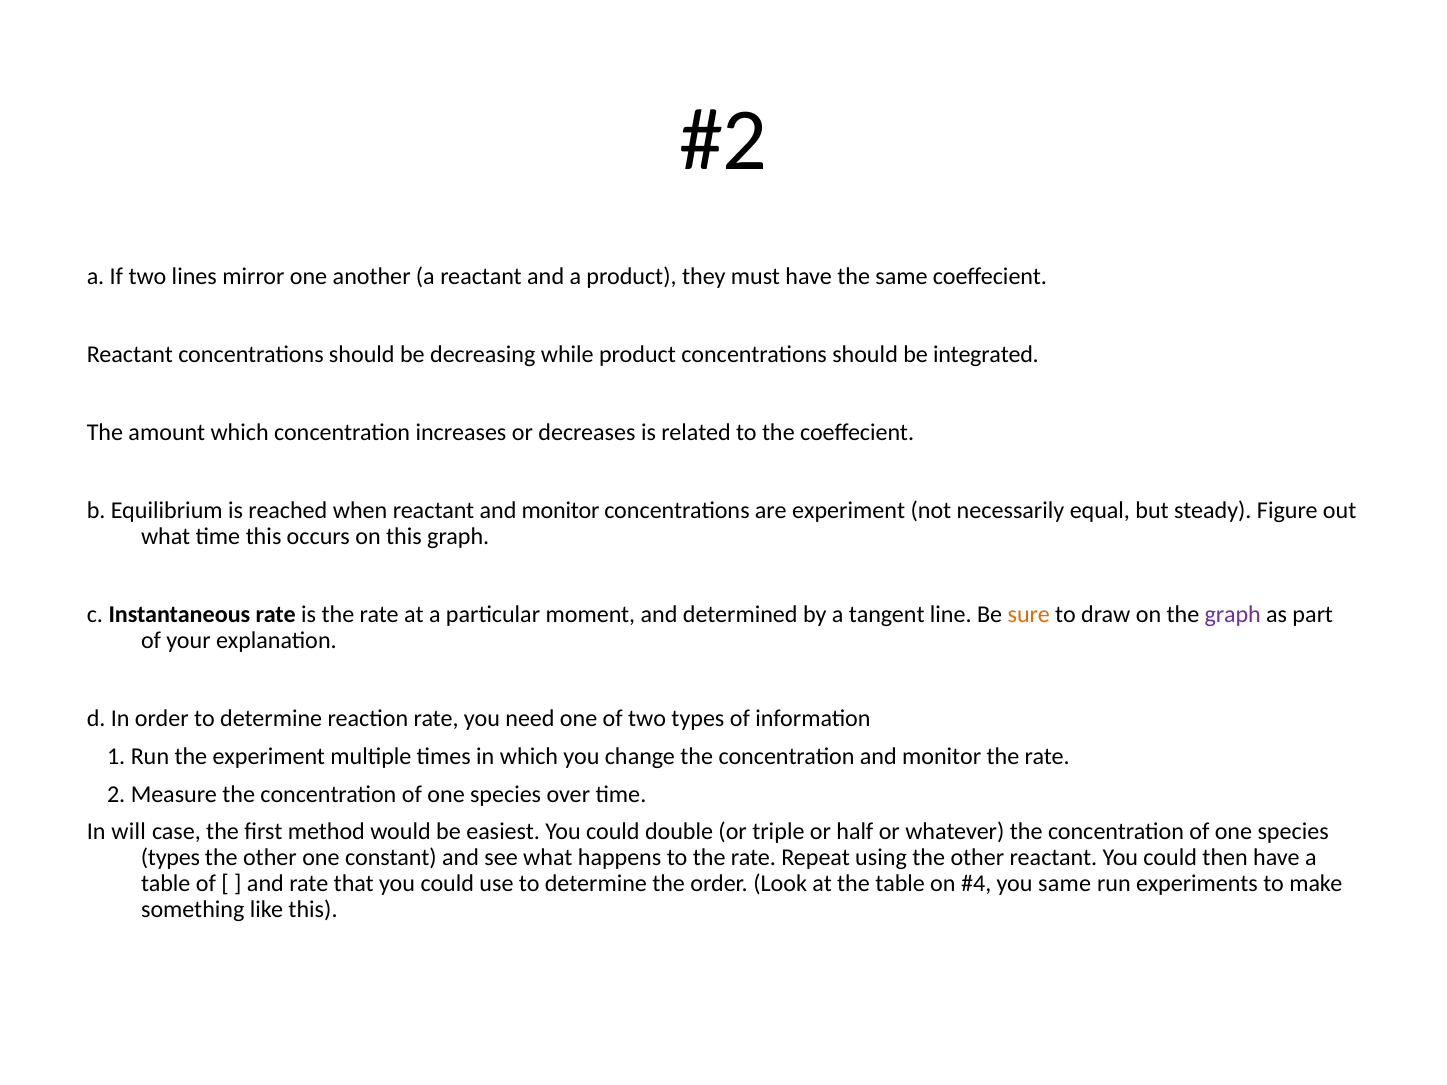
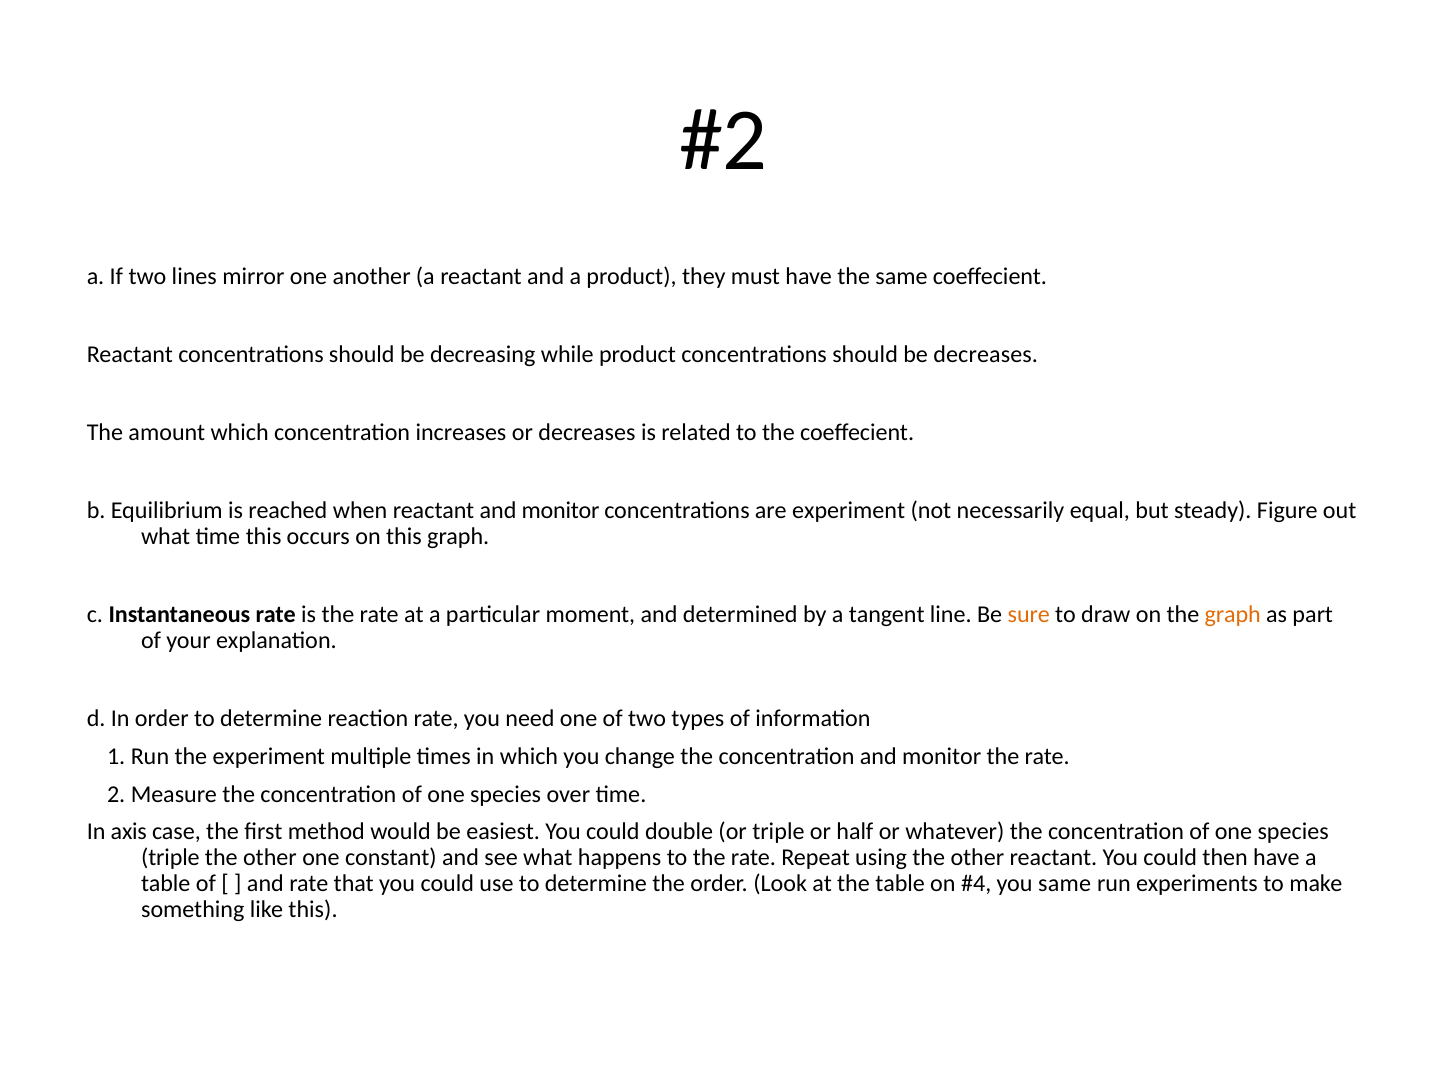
be integrated: integrated -> decreases
graph at (1233, 615) colour: purple -> orange
will: will -> axis
types at (170, 858): types -> triple
